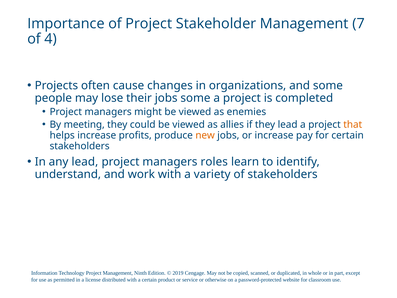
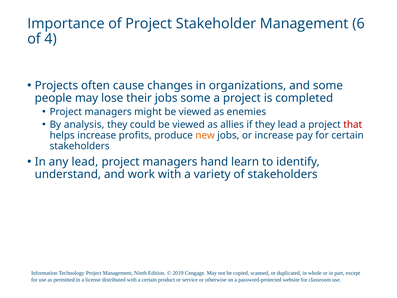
7: 7 -> 6
meeting: meeting -> analysis
that colour: orange -> red
roles: roles -> hand
